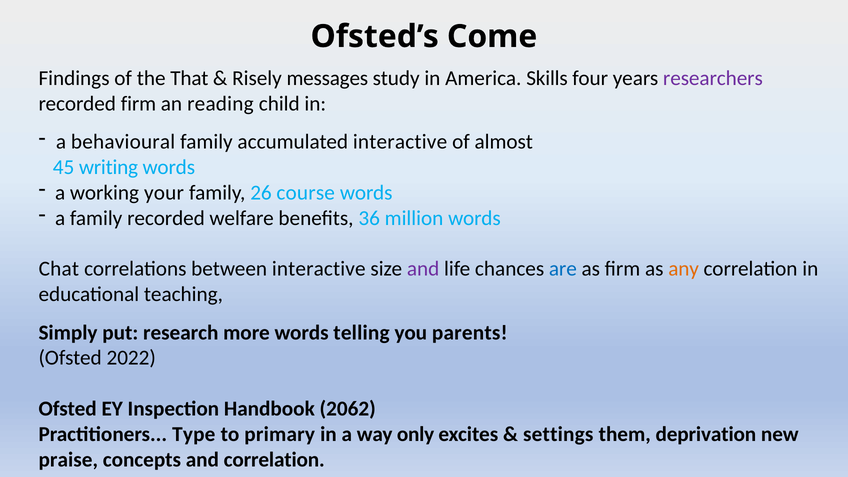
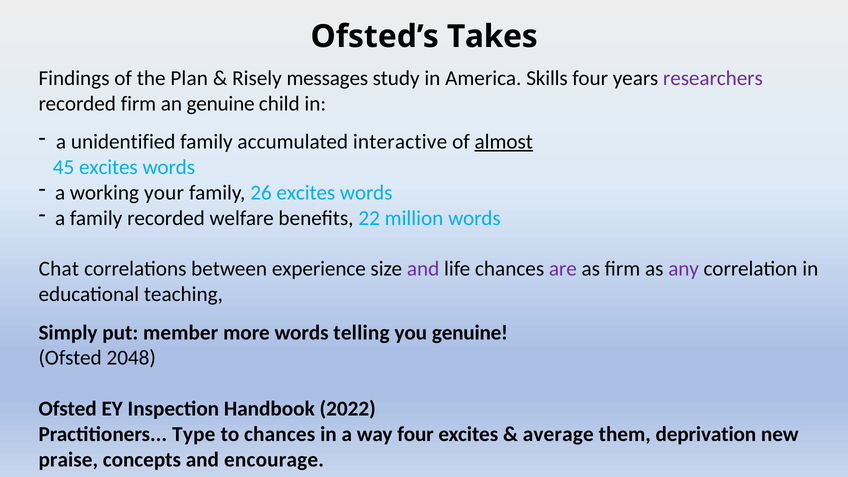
Come: Come -> Takes
That: That -> Plan
an reading: reading -> genuine
behavioural: behavioural -> unidentified
almost underline: none -> present
45 writing: writing -> excites
26 course: course -> excites
36: 36 -> 22
between interactive: interactive -> experience
are colour: blue -> purple
any colour: orange -> purple
research: research -> member
you parents: parents -> genuine
2022: 2022 -> 2048
2062: 2062 -> 2022
to primary: primary -> chances
way only: only -> four
settings: settings -> average
and correlation: correlation -> encourage
